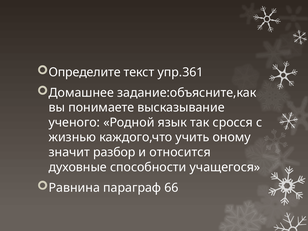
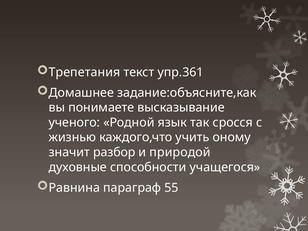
Определите: Определите -> Трепетания
относится: относится -> природой
66: 66 -> 55
